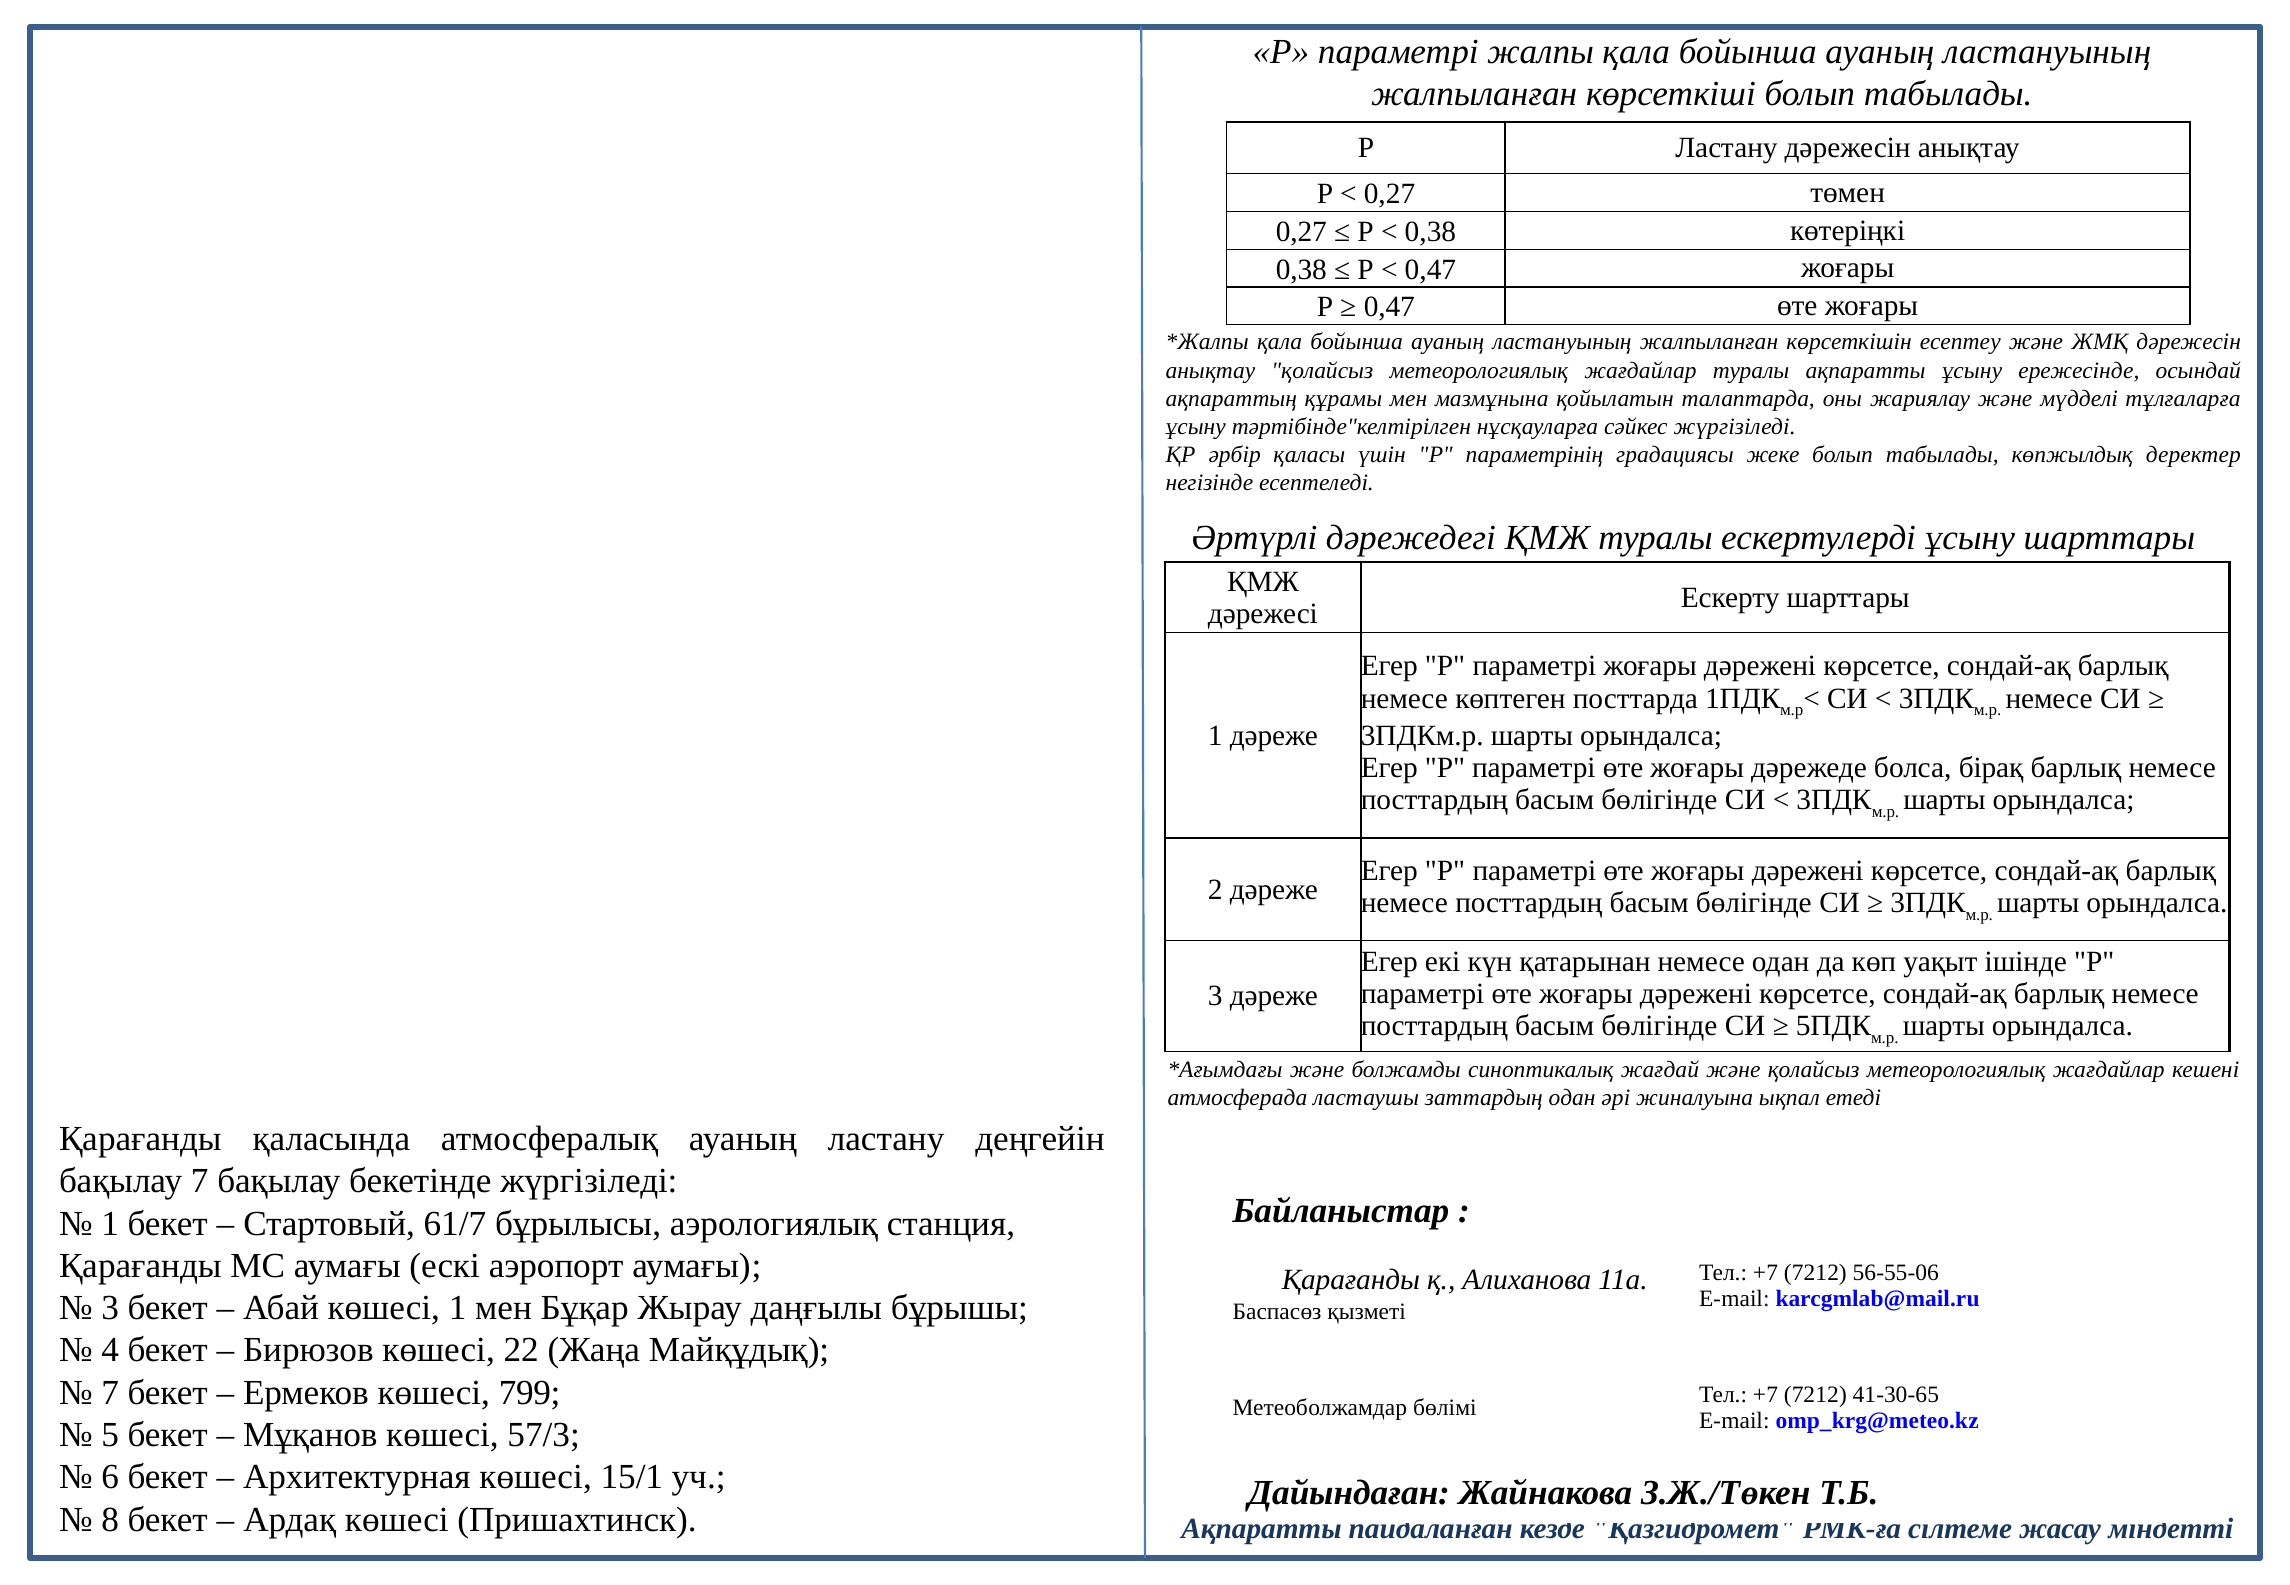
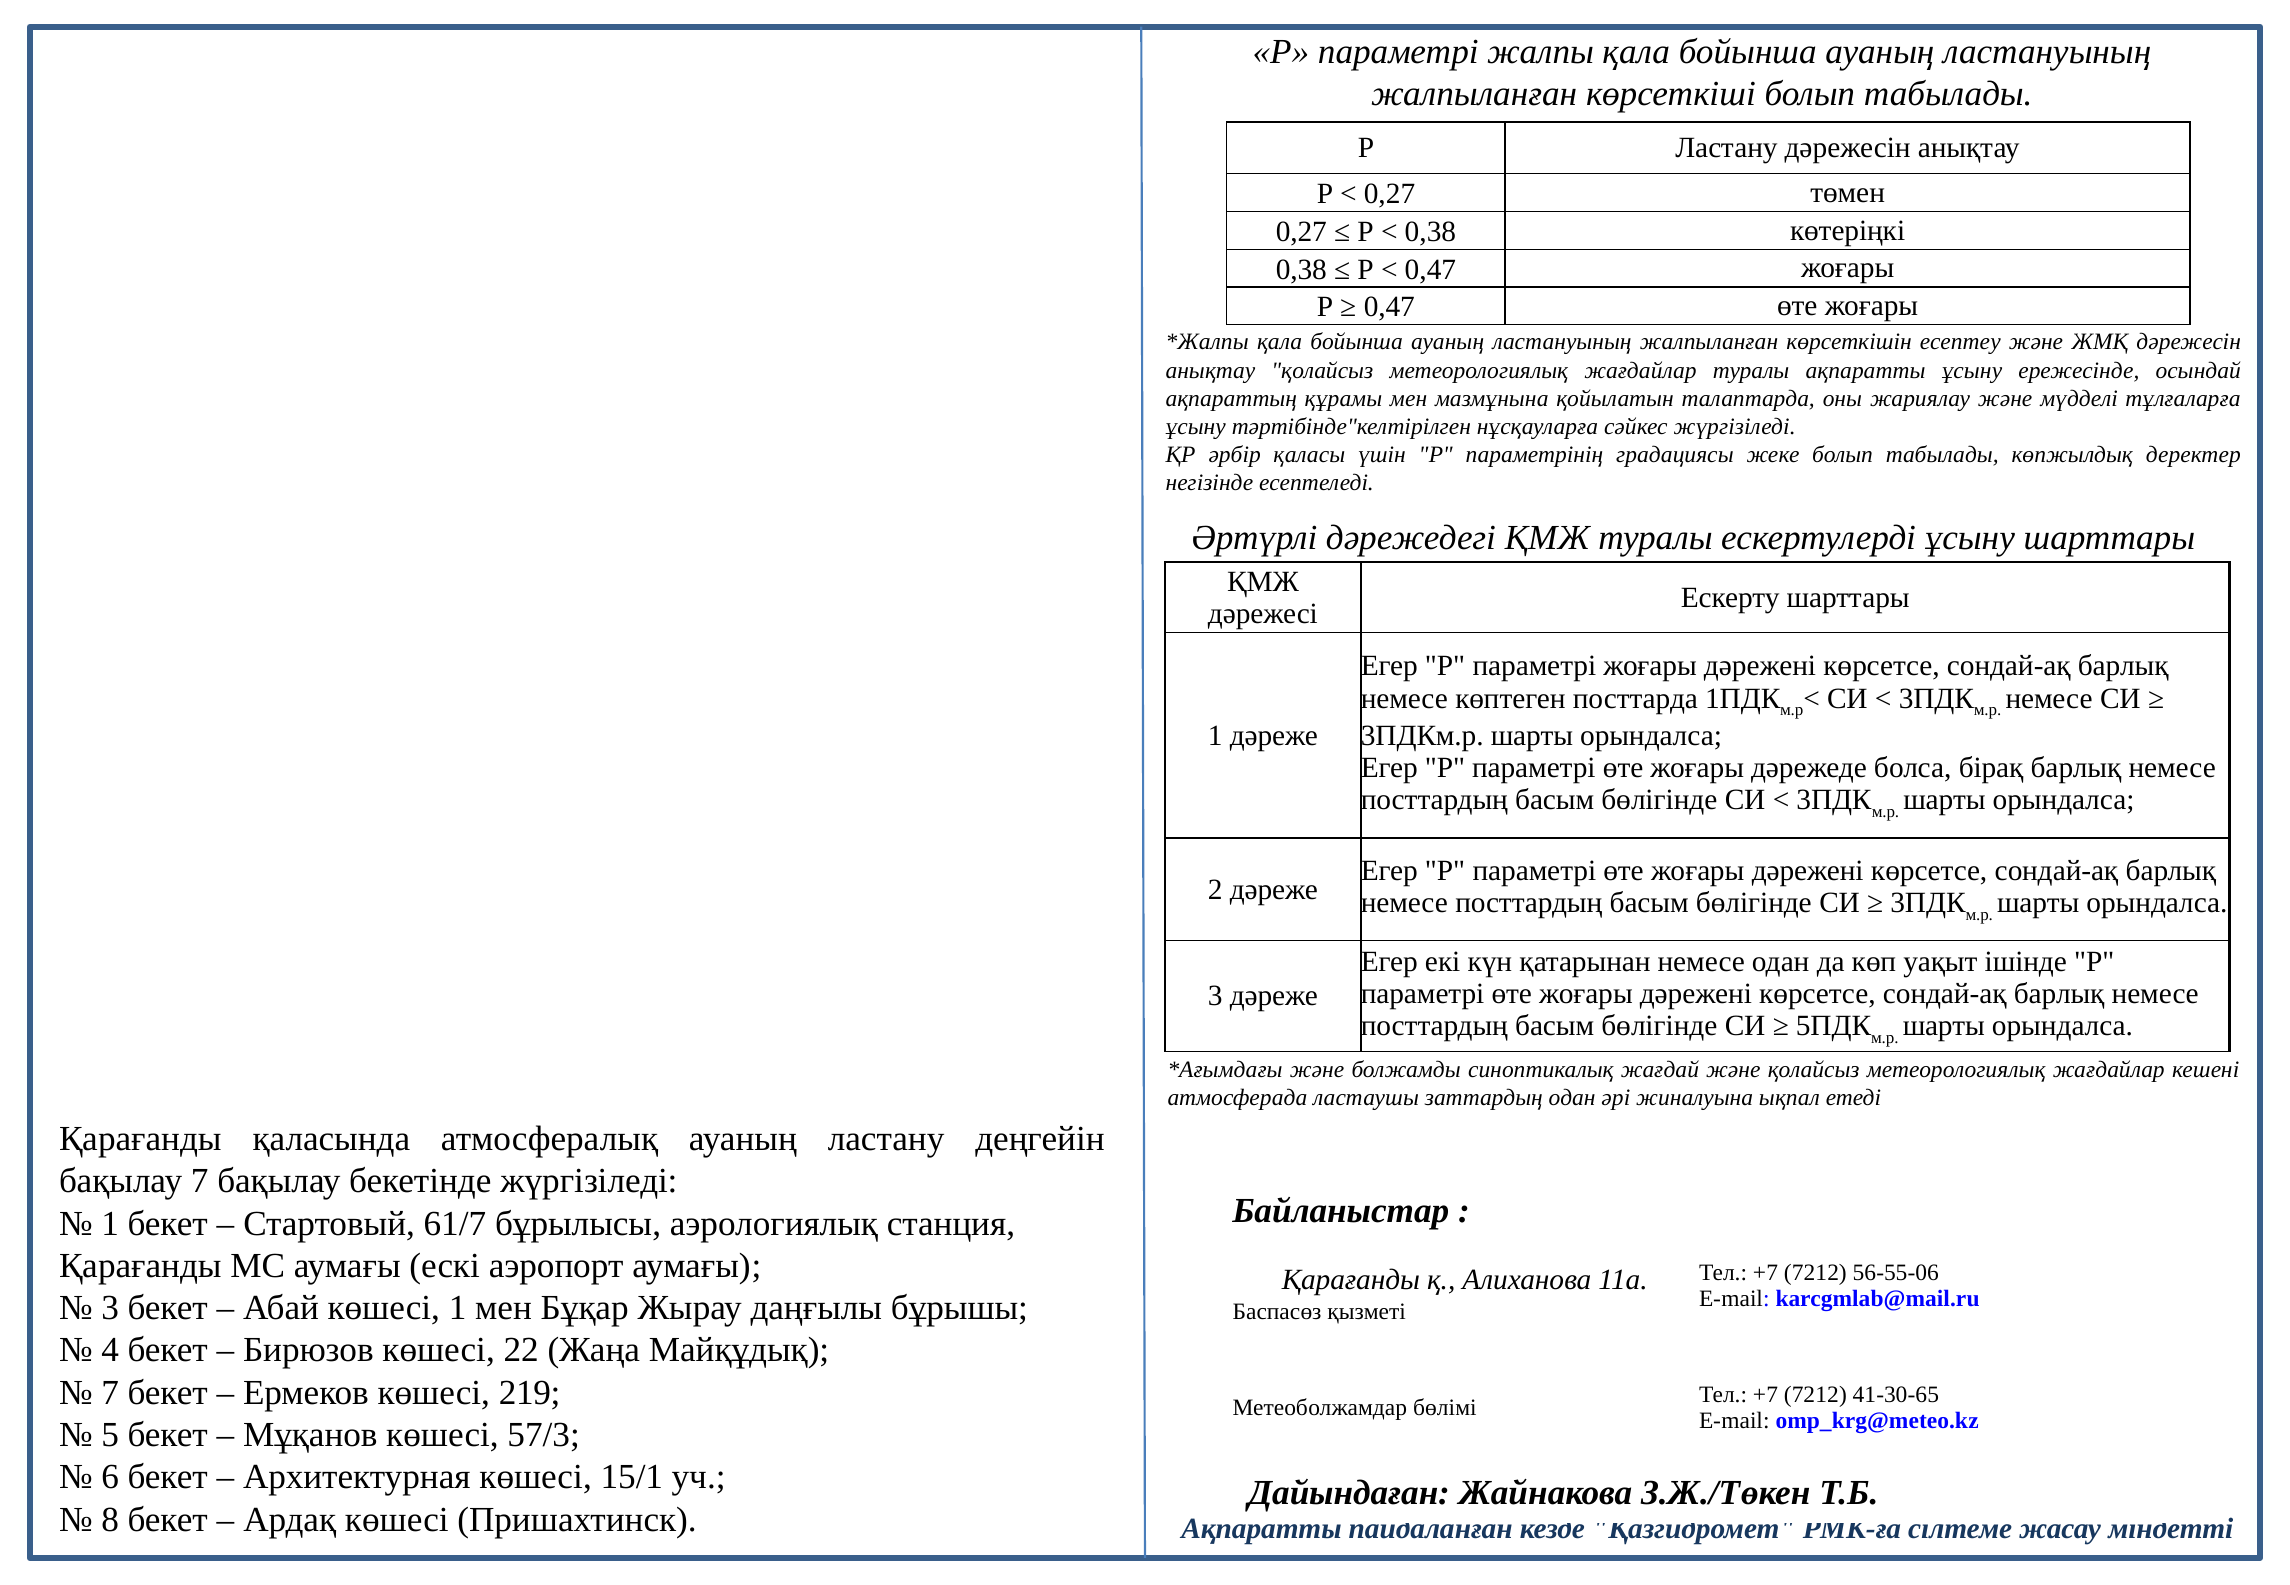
799: 799 -> 219
